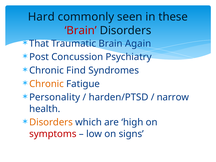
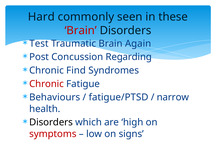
That: That -> Test
Psychiatry: Psychiatry -> Regarding
Chronic at (47, 84) colour: orange -> red
Personality: Personality -> Behaviours
harden/PTSD: harden/PTSD -> fatigue/PTSD
Disorders at (51, 122) colour: orange -> black
